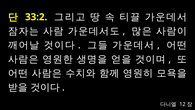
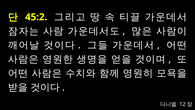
33:2: 33:2 -> 45:2
